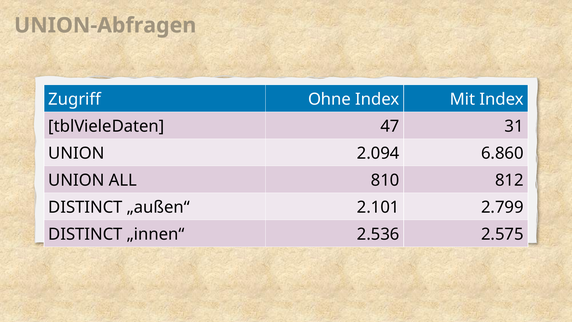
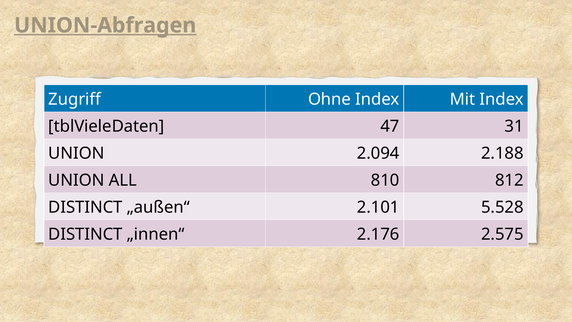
UNION-Abfragen underline: none -> present
6.860: 6.860 -> 2.188
2.799: 2.799 -> 5.528
2.536: 2.536 -> 2.176
